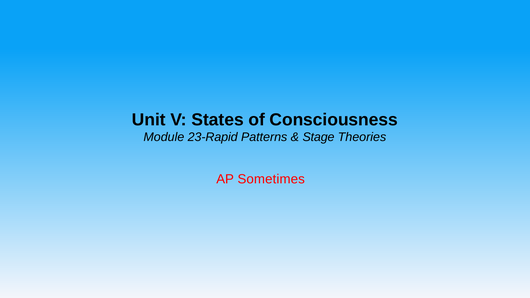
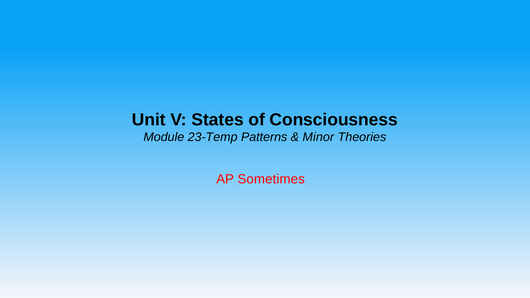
23-Rapid: 23-Rapid -> 23-Temp
Stage: Stage -> Minor
